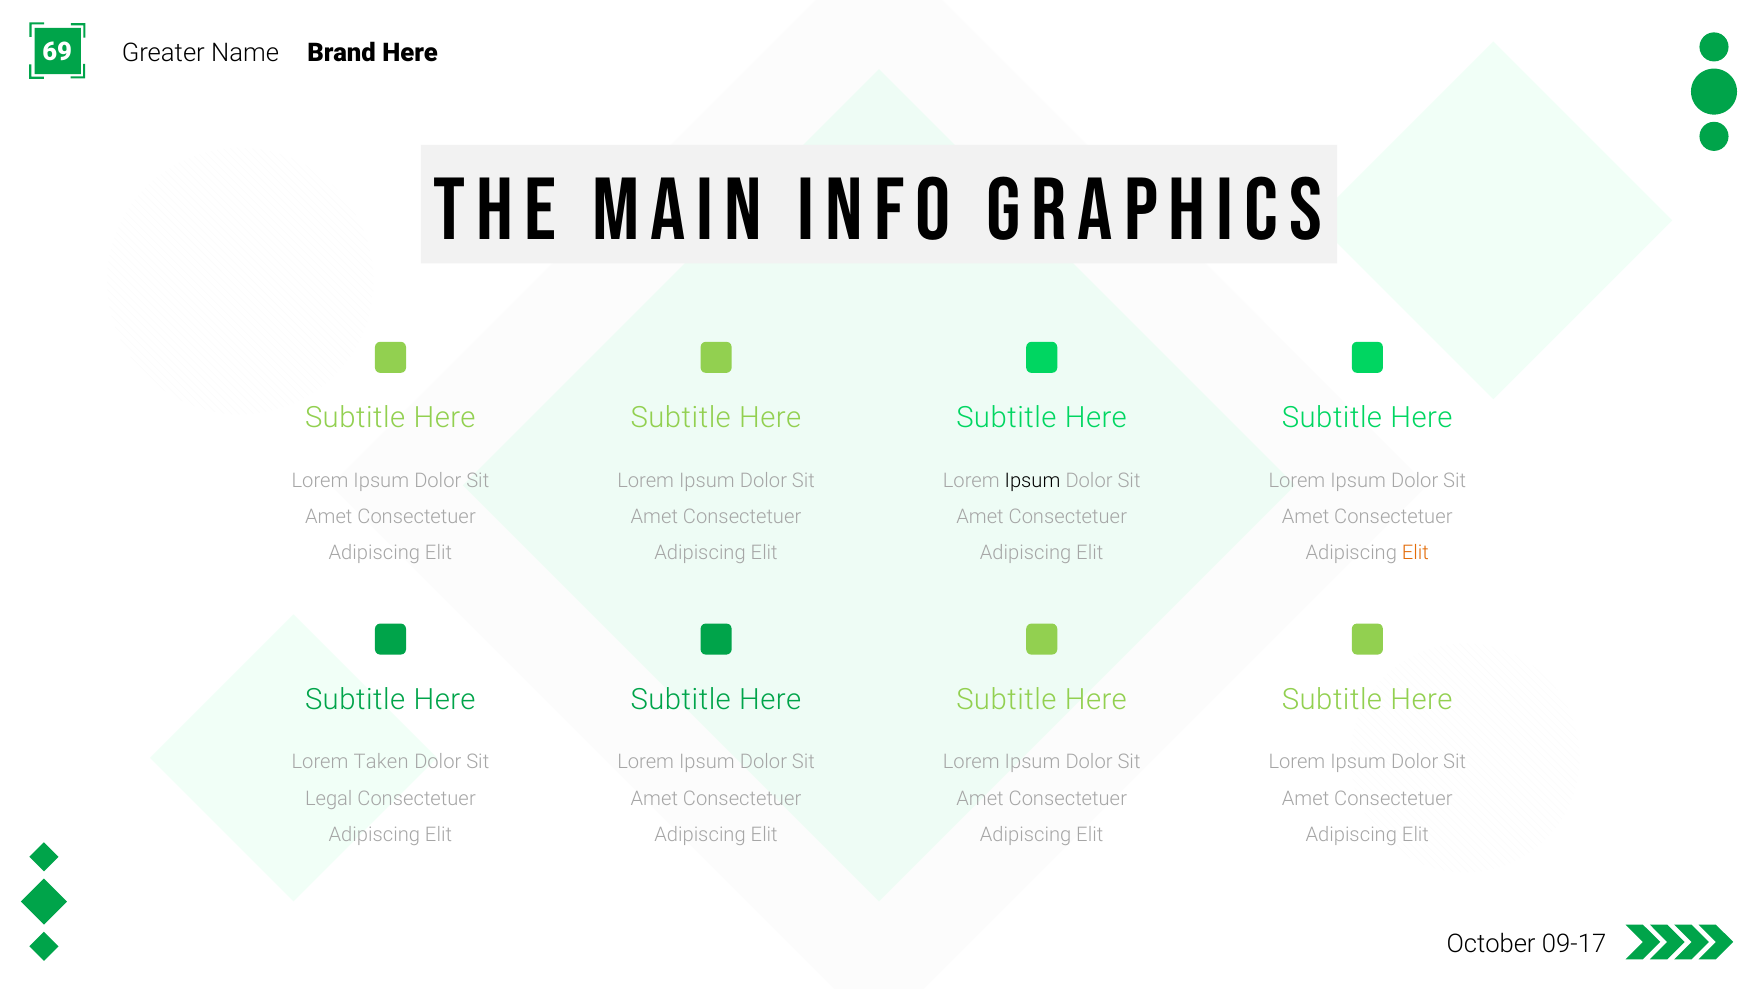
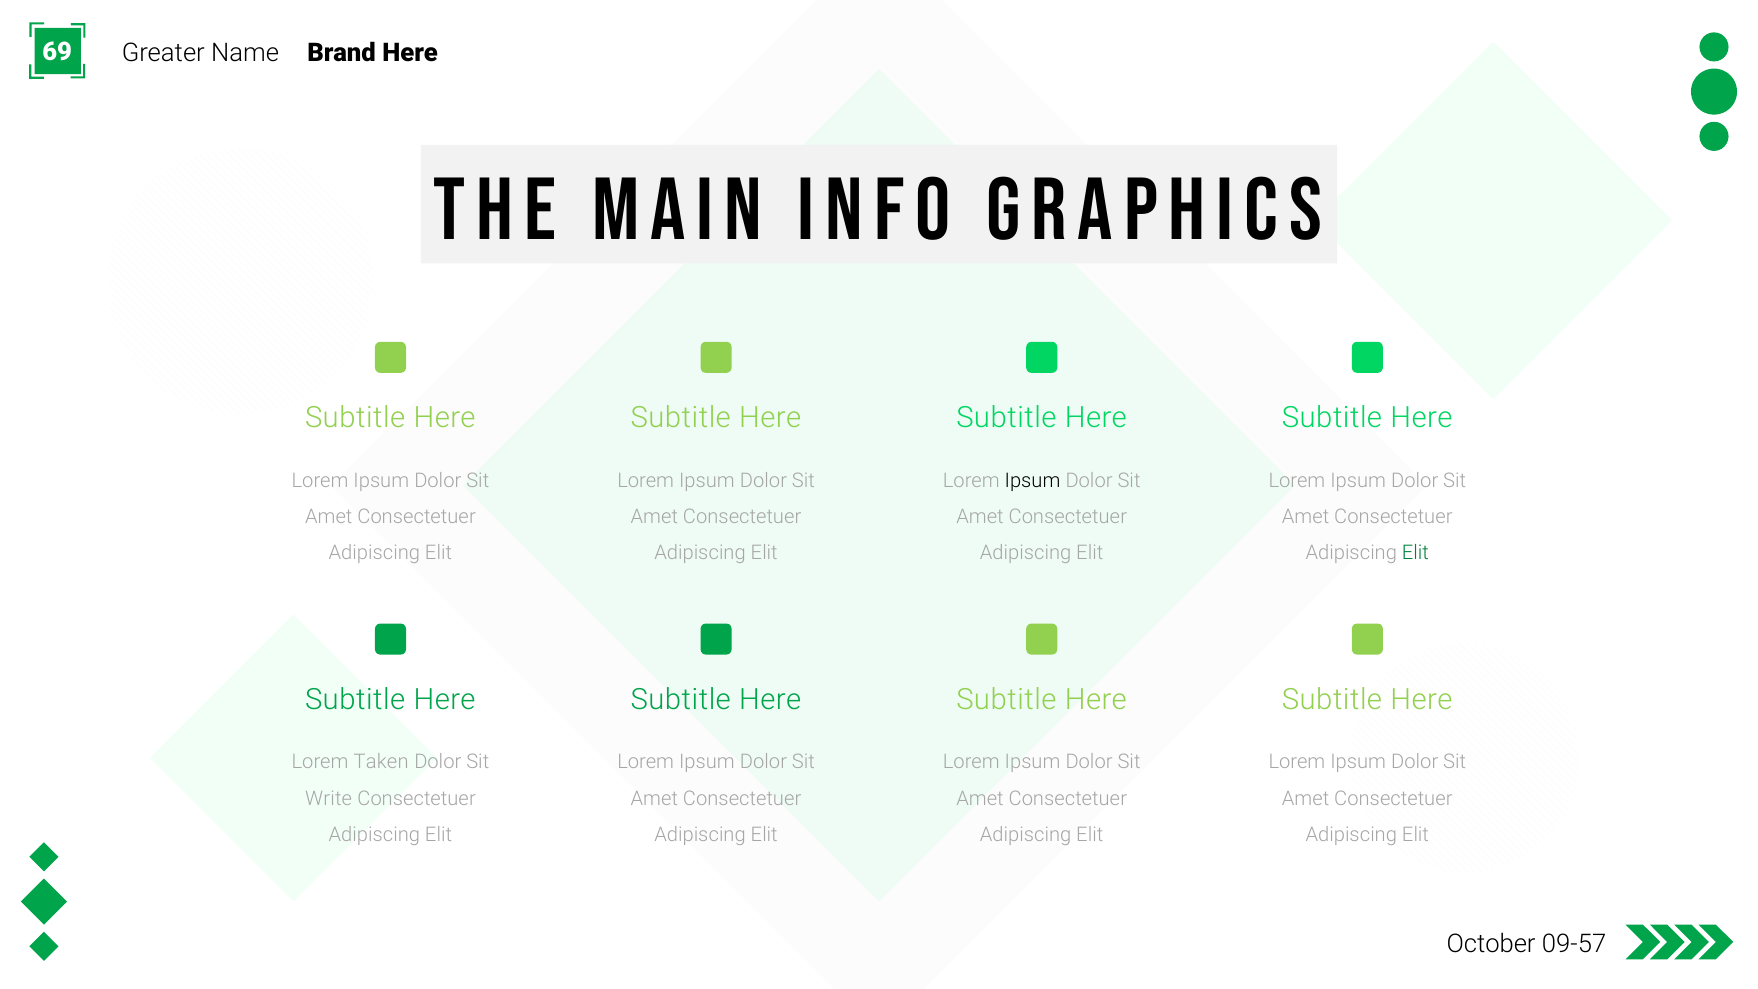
Elit at (1415, 553) colour: orange -> green
Legal: Legal -> Write
09-17: 09-17 -> 09-57
